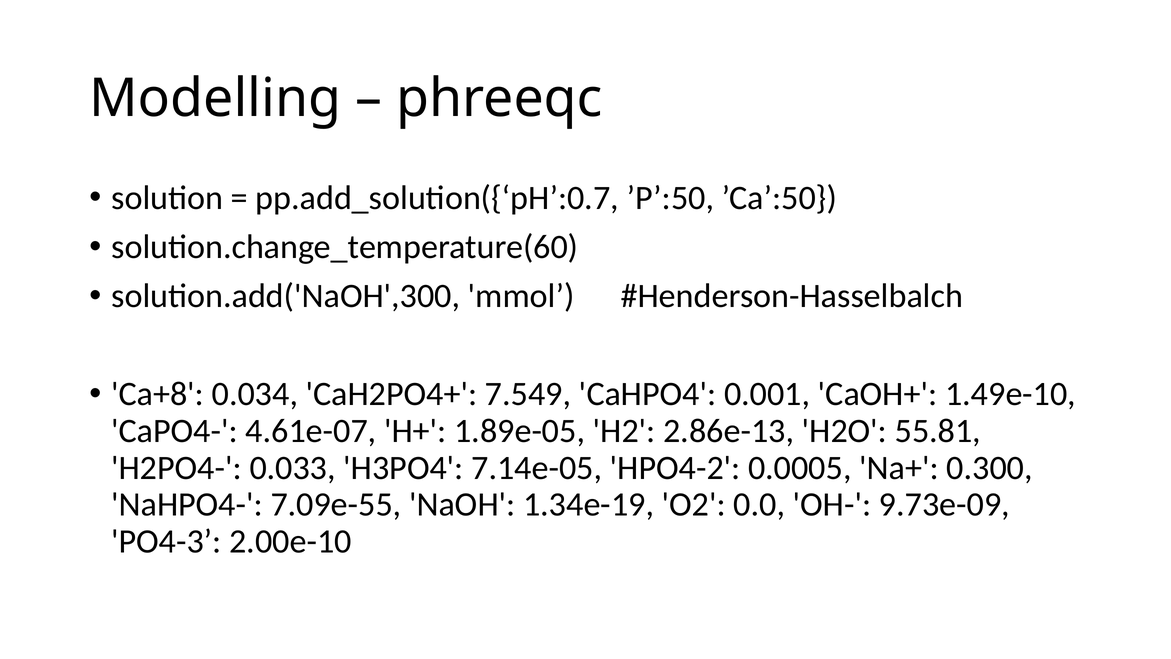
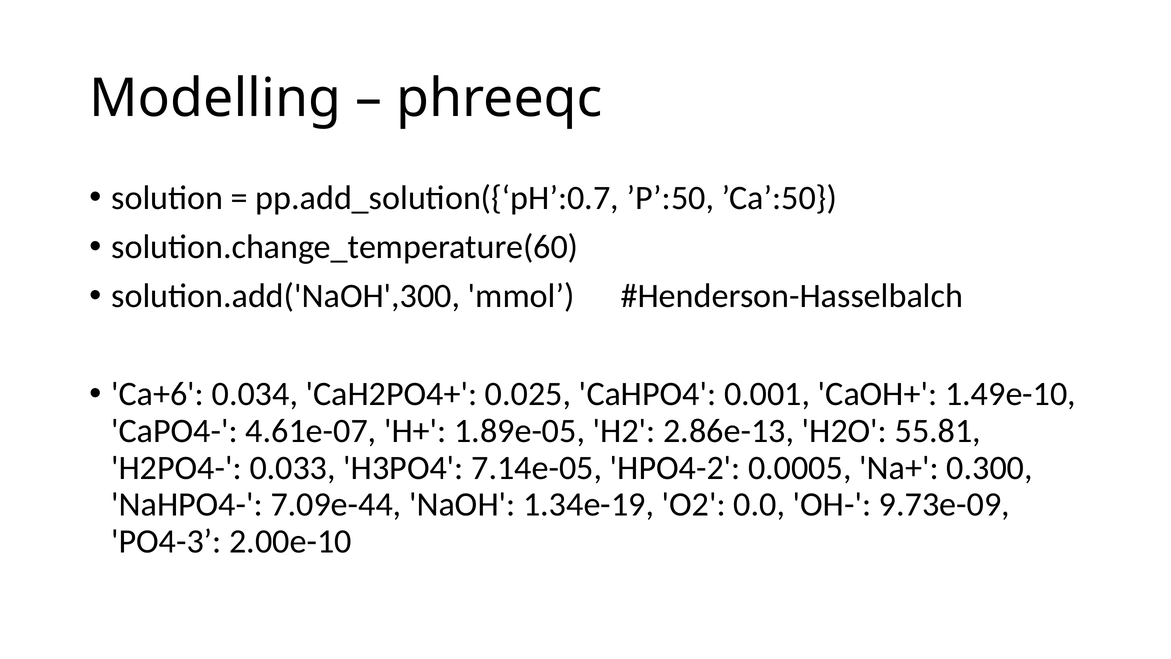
Ca+8: Ca+8 -> Ca+6
7.549: 7.549 -> 0.025
7.09e-55: 7.09e-55 -> 7.09e-44
